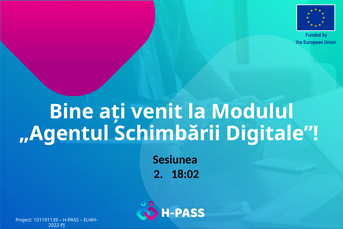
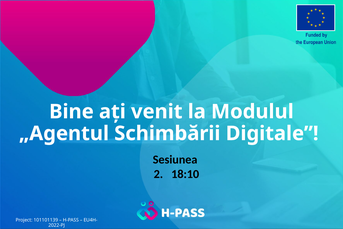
18:02: 18:02 -> 18:10
